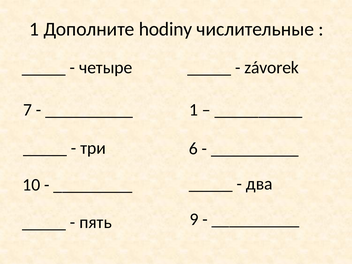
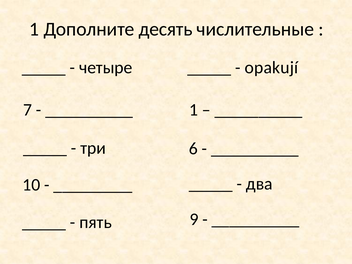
hodiny: hodiny -> десять
závorek: závorek -> opakují
